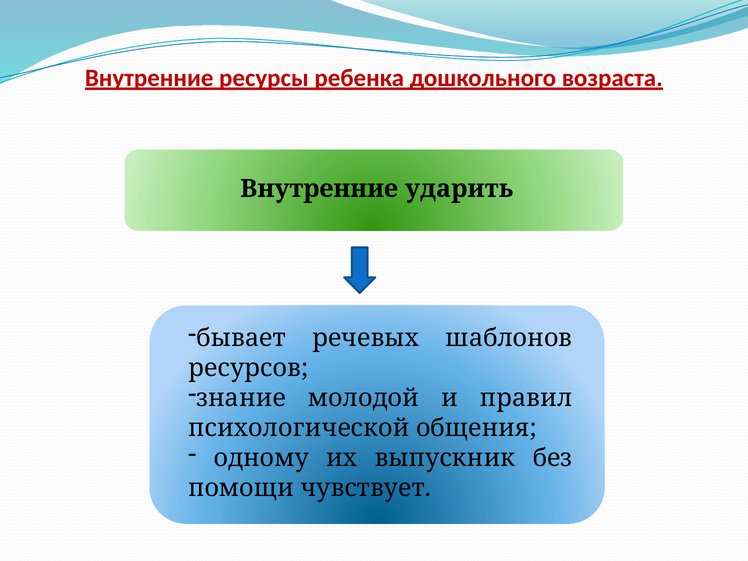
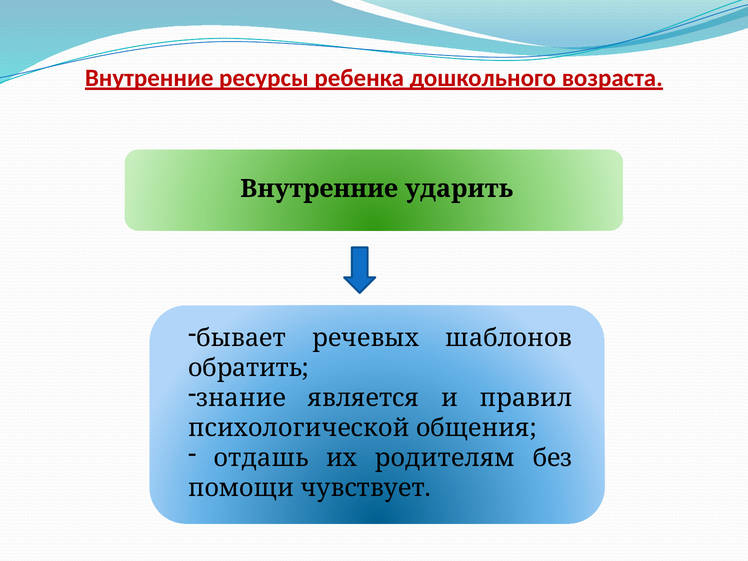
ресурсов: ресурсов -> обратить
молодой: молодой -> является
одному: одному -> отдашь
выпускник: выпускник -> родителям
